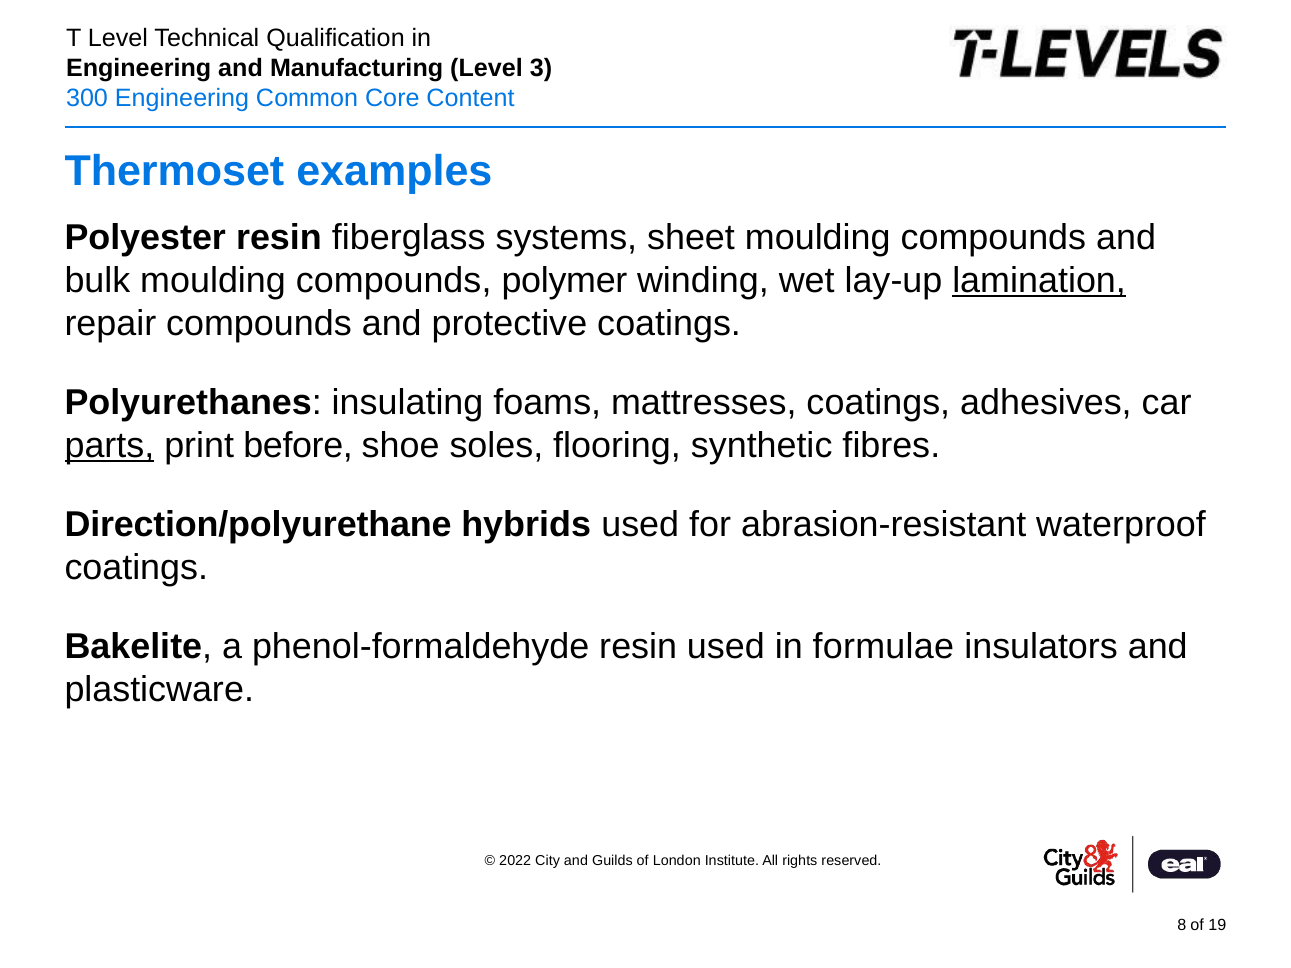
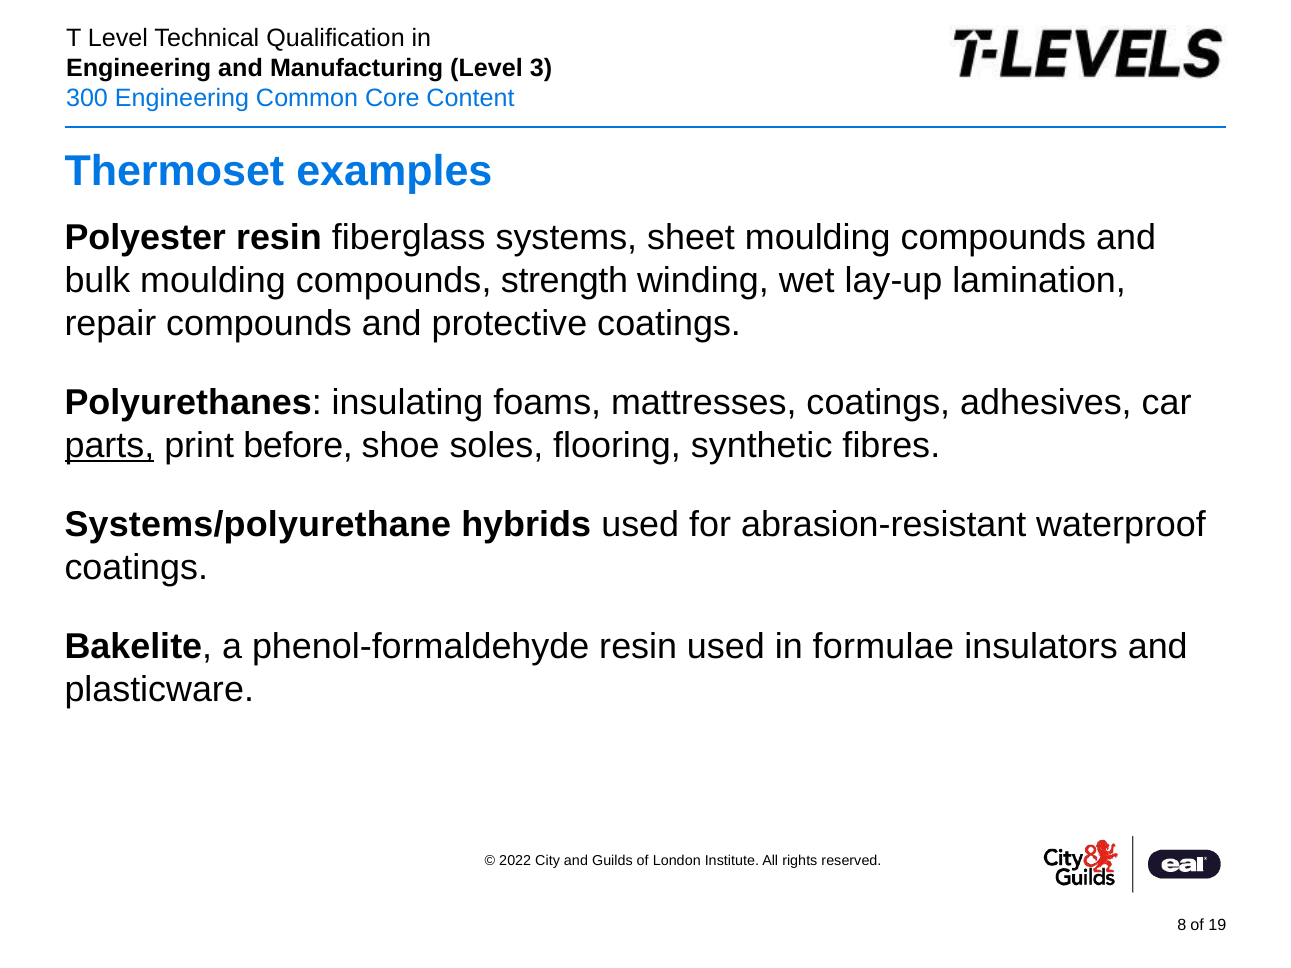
polymer: polymer -> strength
lamination underline: present -> none
Direction/polyurethane: Direction/polyurethane -> Systems/polyurethane
